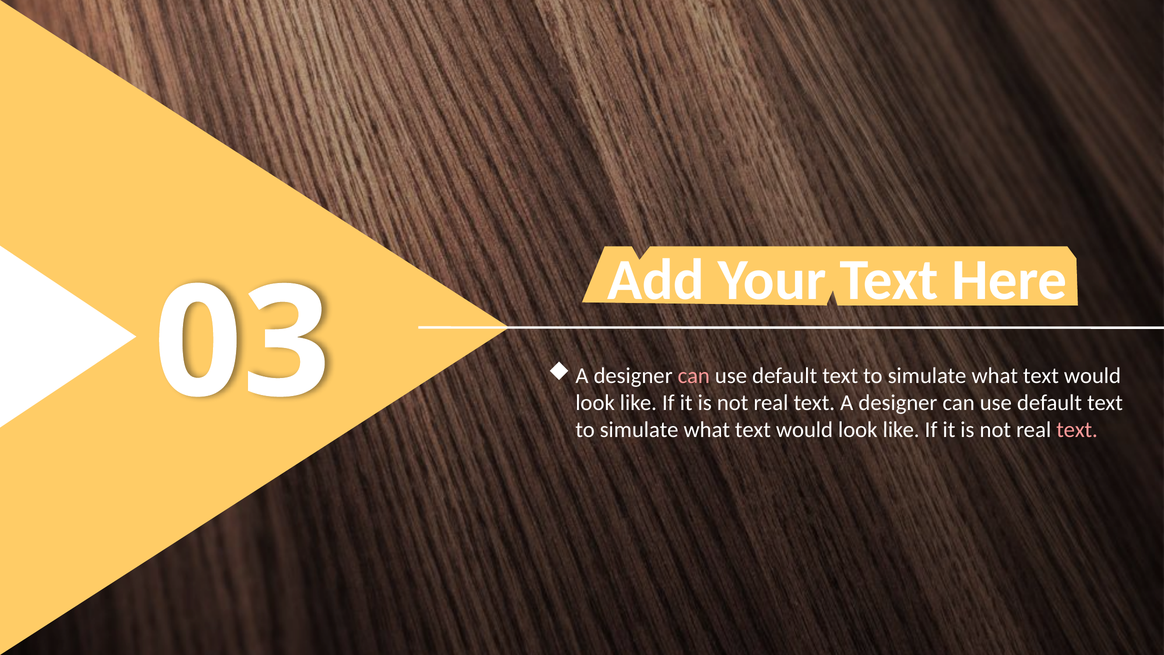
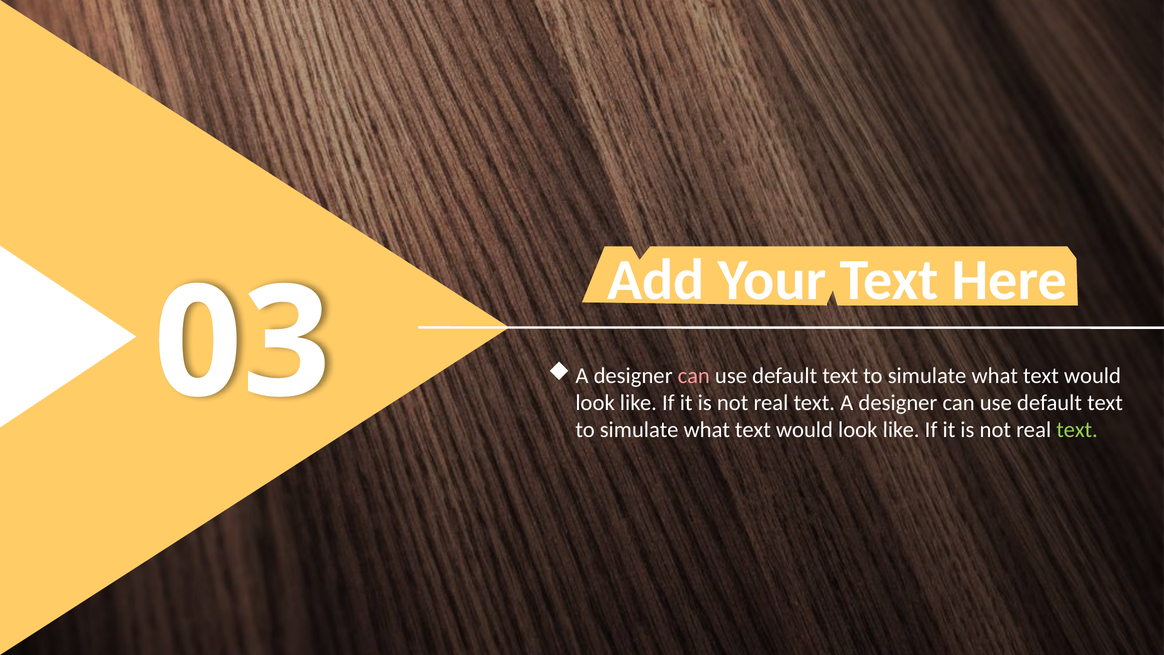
text at (1077, 430) colour: pink -> light green
